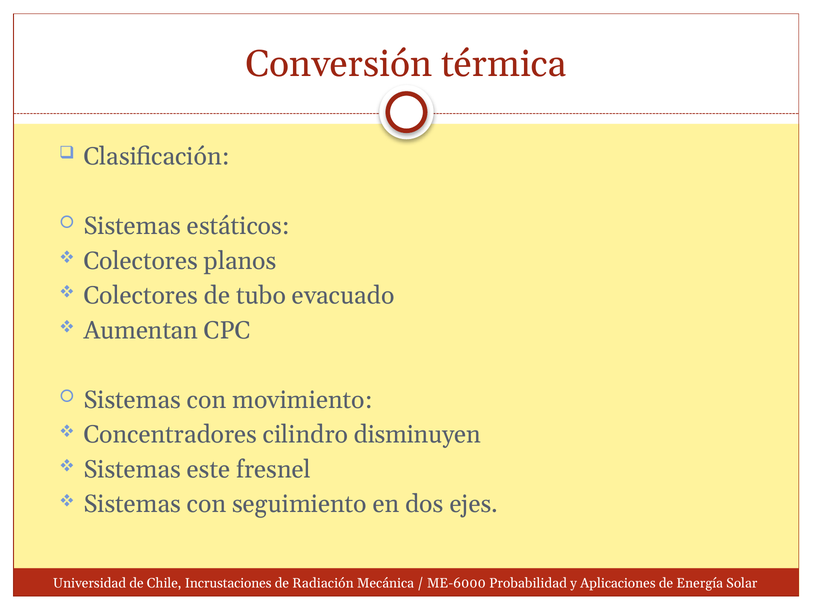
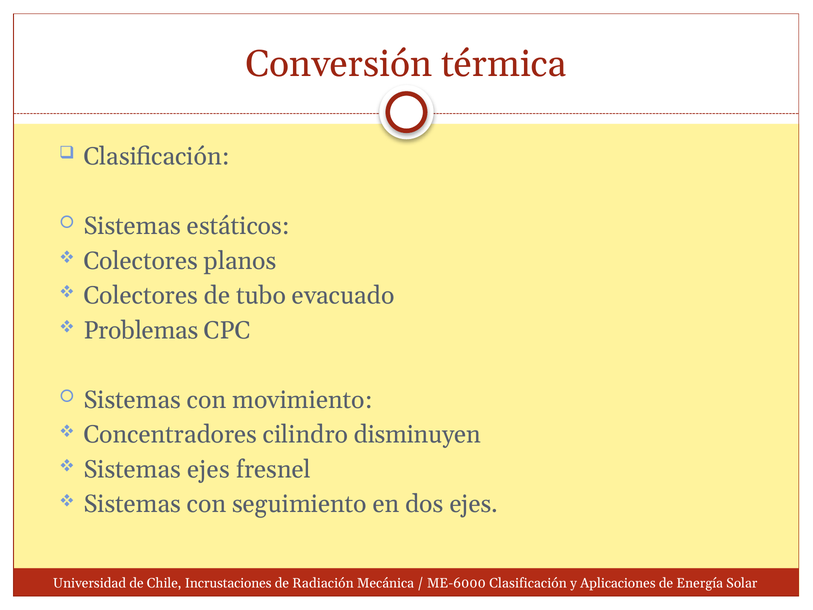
Aumentan: Aumentan -> Problemas
Sistemas este: este -> ejes
ME-6000 Probabilidad: Probabilidad -> Clasificación
